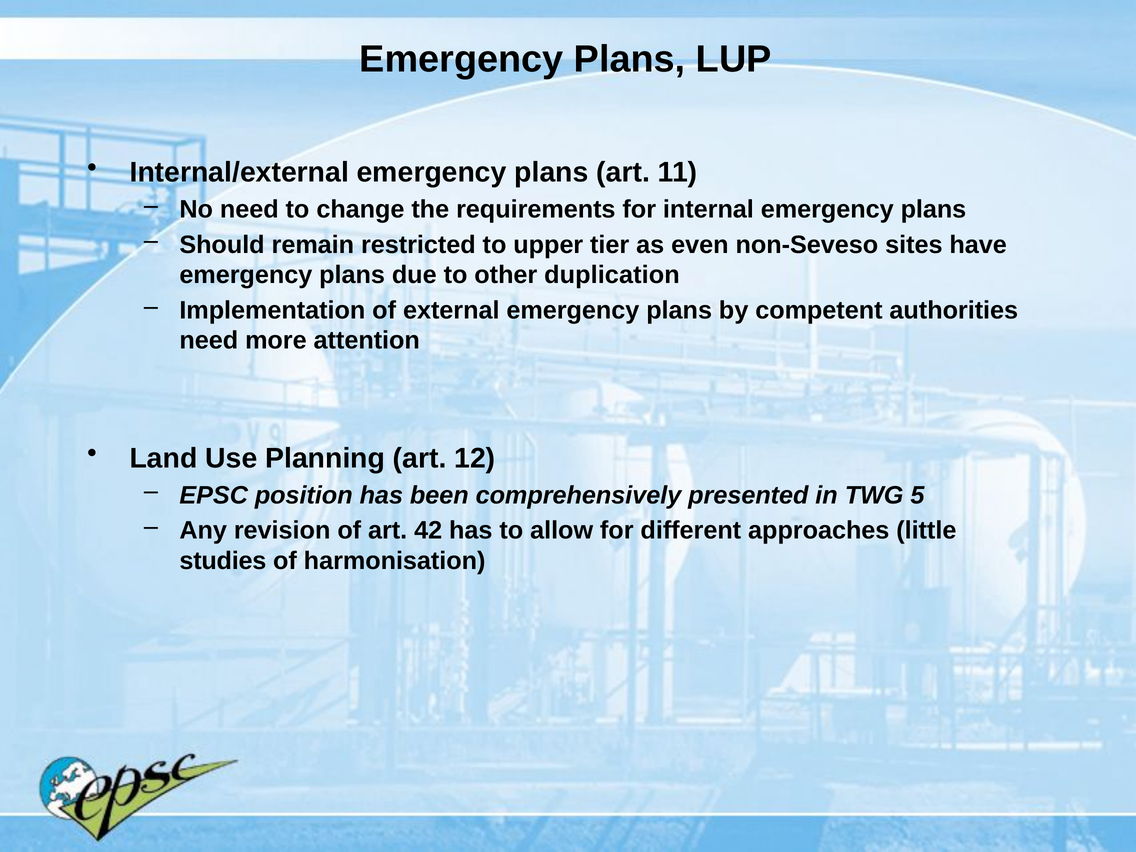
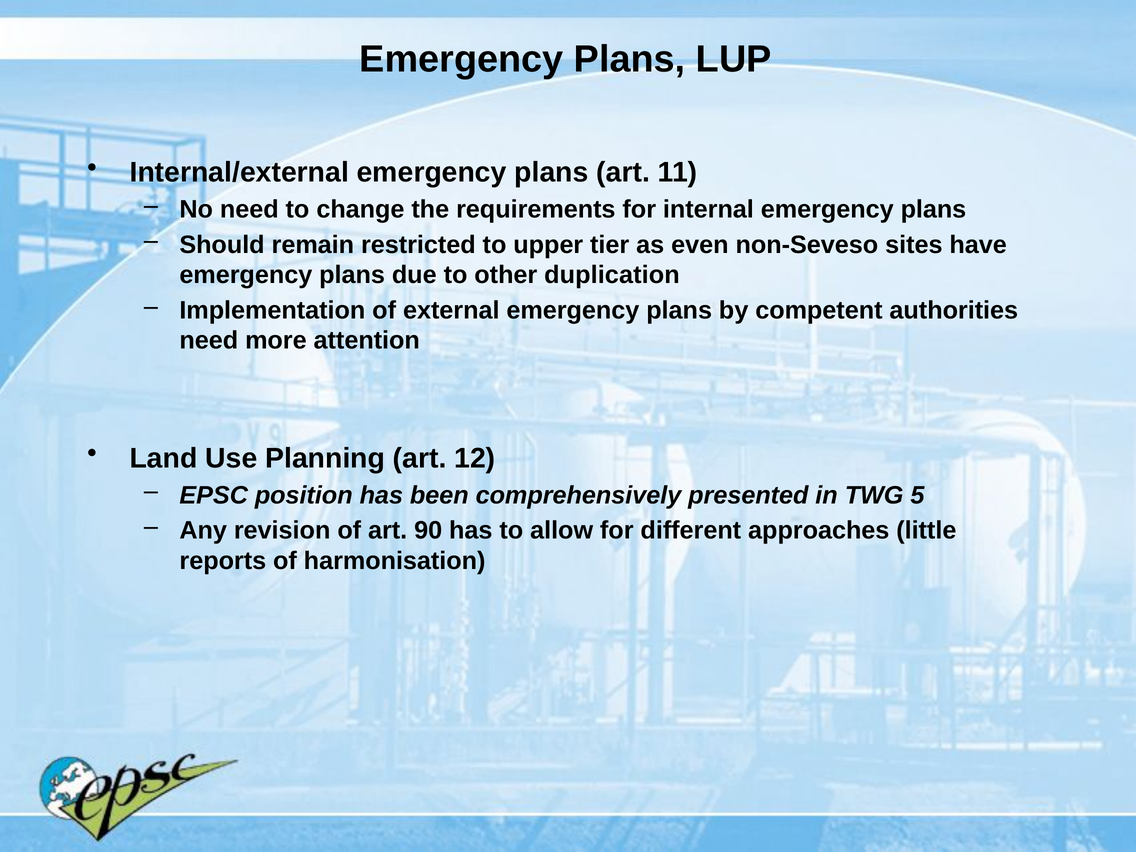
42: 42 -> 90
studies: studies -> reports
